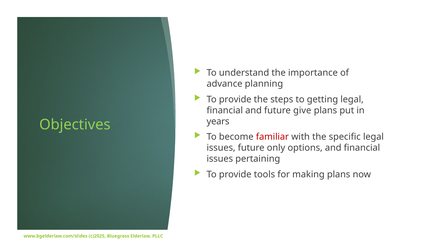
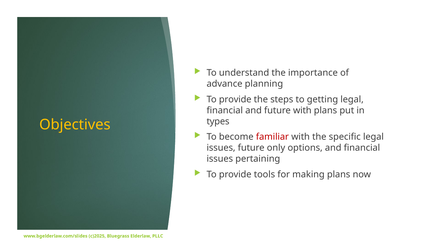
future give: give -> with
years: years -> types
Objectives colour: light green -> yellow
